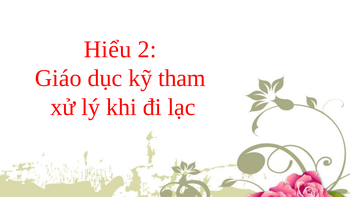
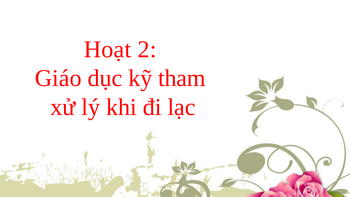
Hiểu: Hiểu -> Hoạt
